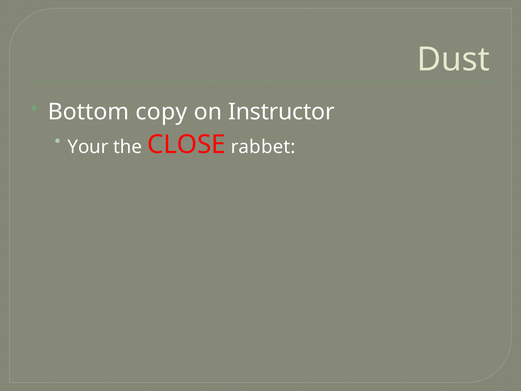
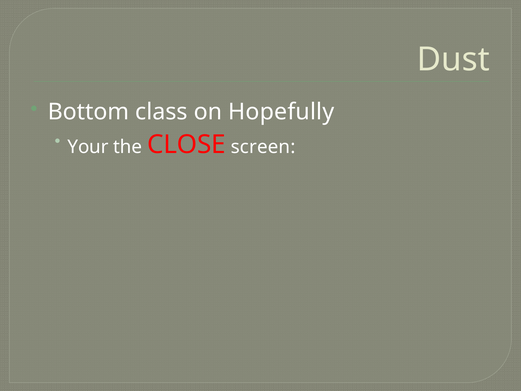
copy: copy -> class
Instructor: Instructor -> Hopefully
rabbet: rabbet -> screen
